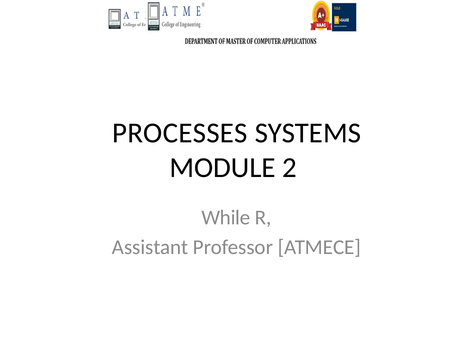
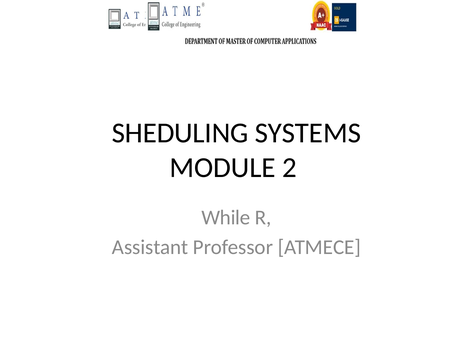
PROCESSES: PROCESSES -> SHEDULING
